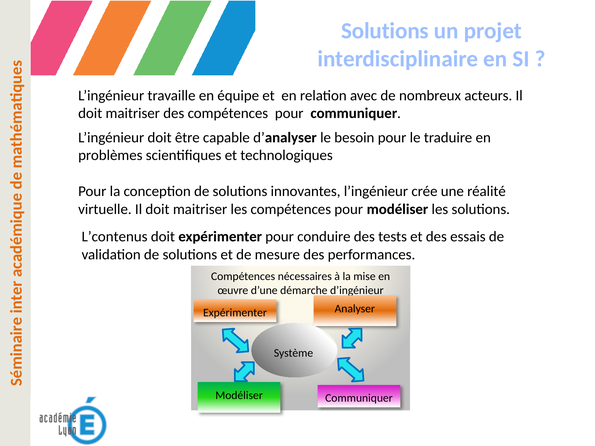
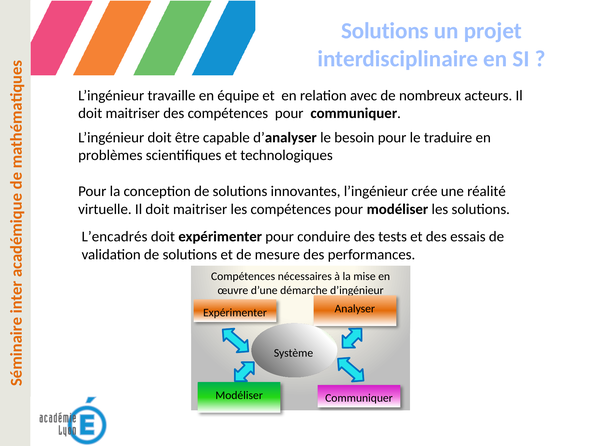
L’contenus: L’contenus -> L’encadrés
